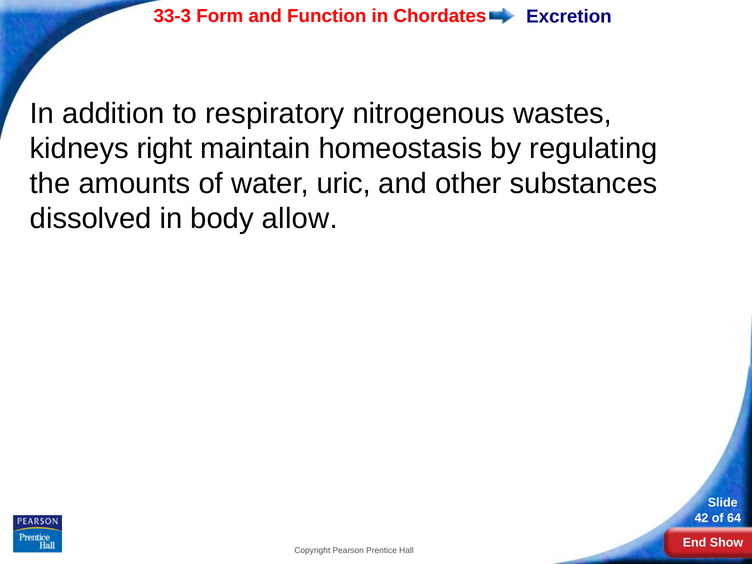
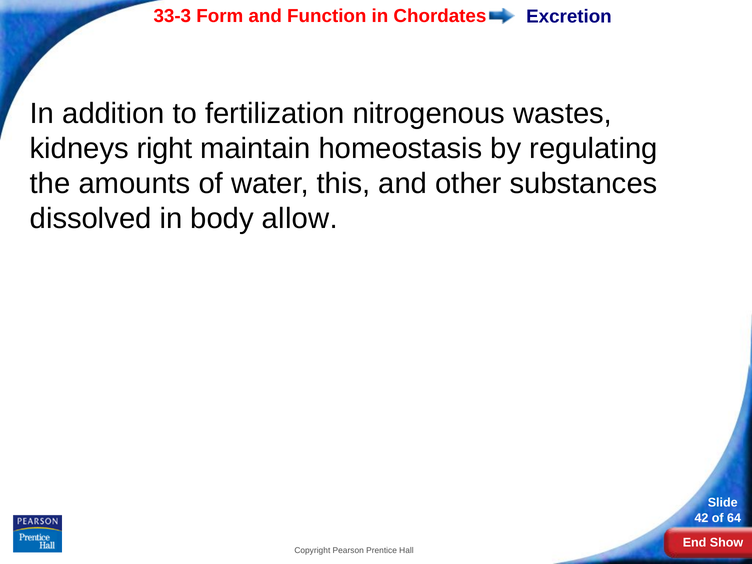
respiratory: respiratory -> fertilization
uric: uric -> this
